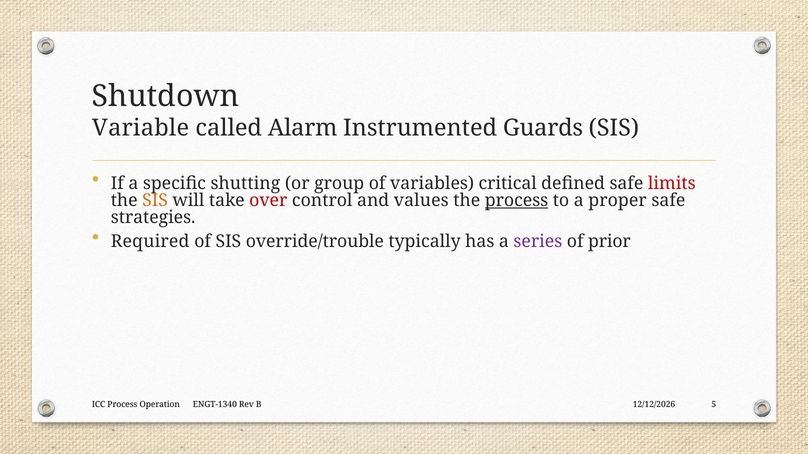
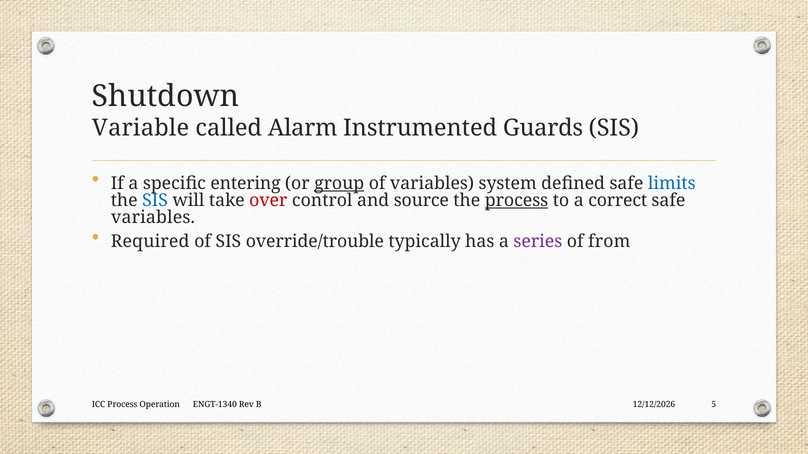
shutting: shutting -> entering
group underline: none -> present
critical: critical -> system
limits colour: red -> blue
SIS at (155, 201) colour: orange -> blue
values: values -> source
proper: proper -> correct
strategies at (153, 218): strategies -> variables
prior: prior -> from
